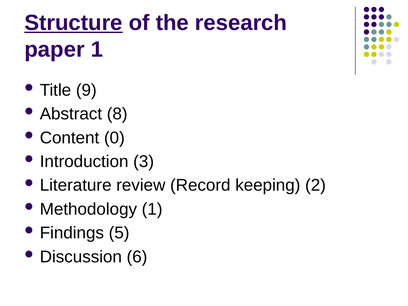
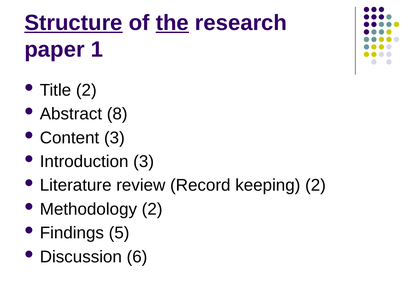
the underline: none -> present
Title 9: 9 -> 2
Content 0: 0 -> 3
Methodology 1: 1 -> 2
